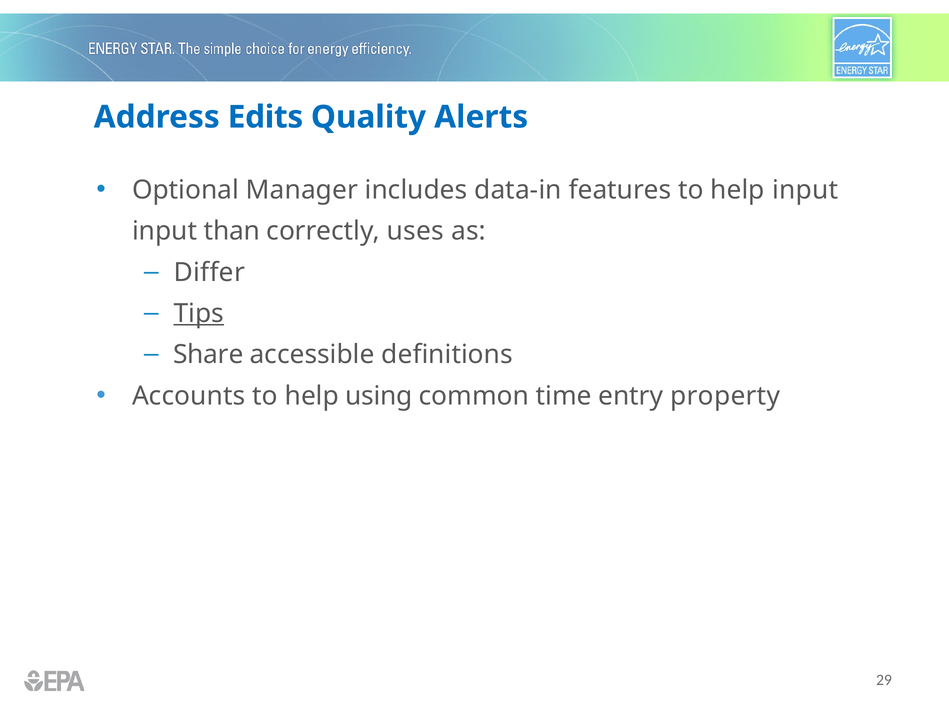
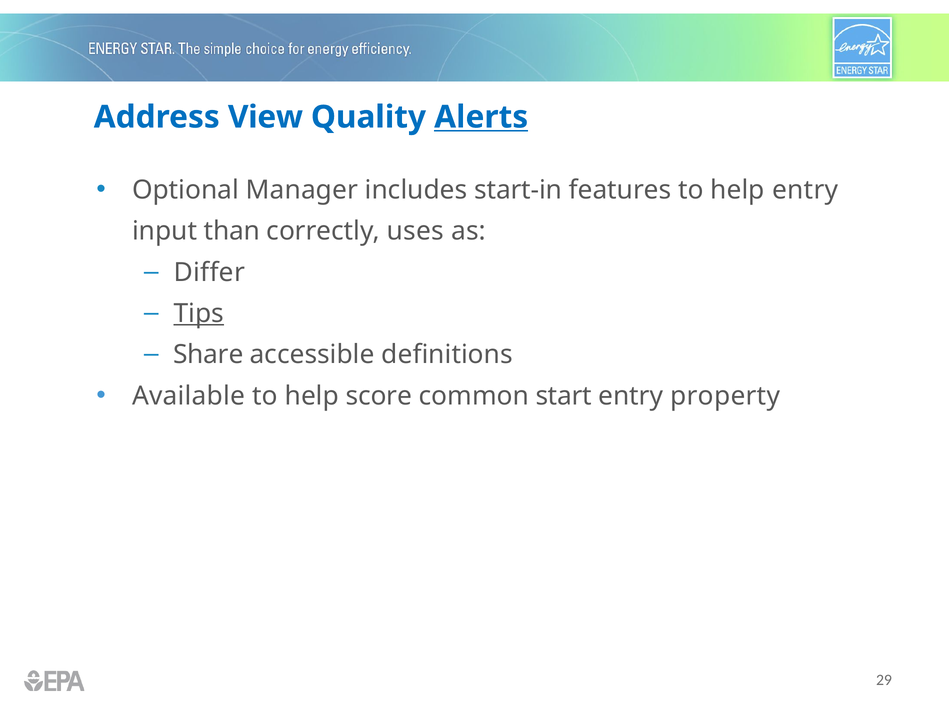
Edits: Edits -> View
Alerts underline: none -> present
data-in: data-in -> start-in
help input: input -> entry
Accounts: Accounts -> Available
using: using -> score
time: time -> start
